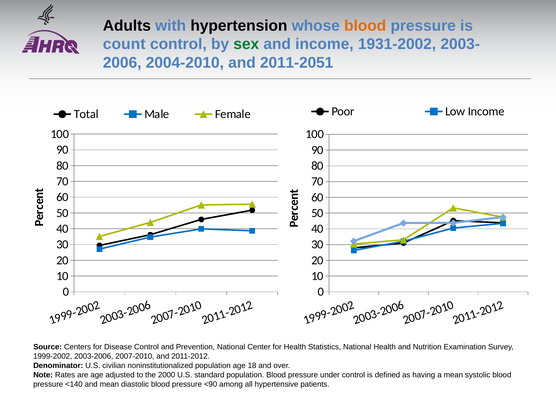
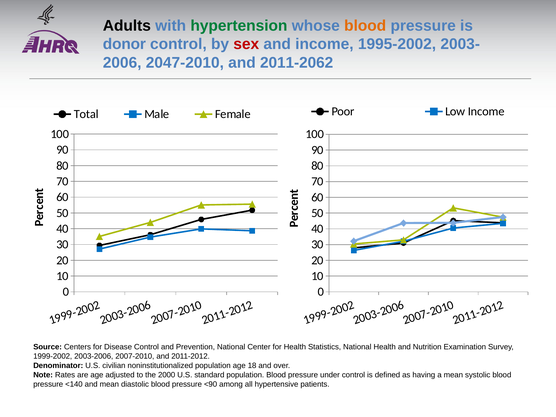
hypertension colour: black -> green
count: count -> donor
sex colour: green -> red
1931-2002: 1931-2002 -> 1995-2002
2004-2010: 2004-2010 -> 2047-2010
2011-2051: 2011-2051 -> 2011-2062
